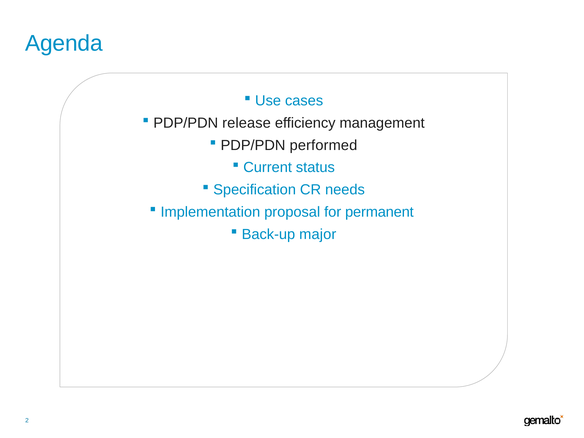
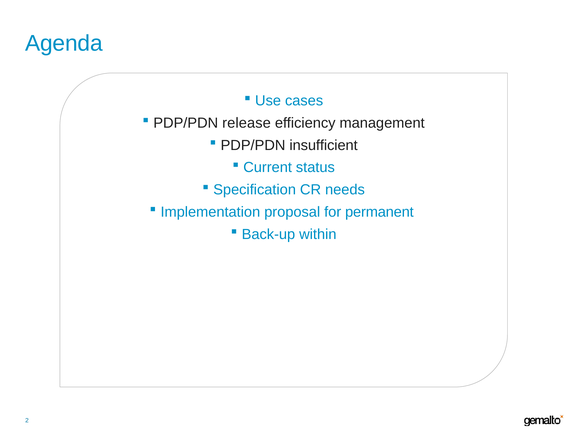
performed: performed -> insufficient
major: major -> within
